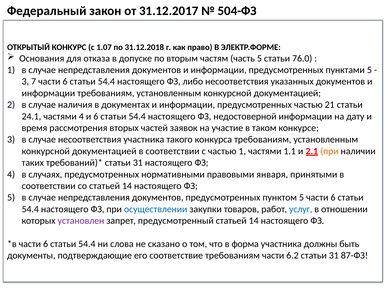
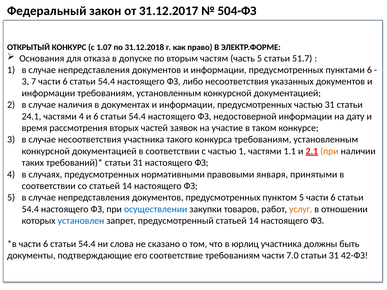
76.0: 76.0 -> 51.7
пунктами 5: 5 -> 6
частью 21: 21 -> 31
услуг colour: blue -> orange
установлен colour: purple -> blue
форма: форма -> юрлиц
6.2: 6.2 -> 7.0
87-ФЗ: 87-ФЗ -> 42-ФЗ
